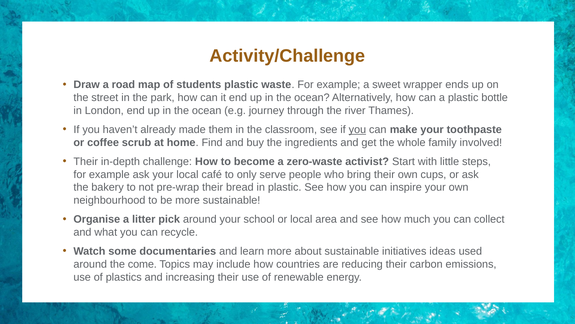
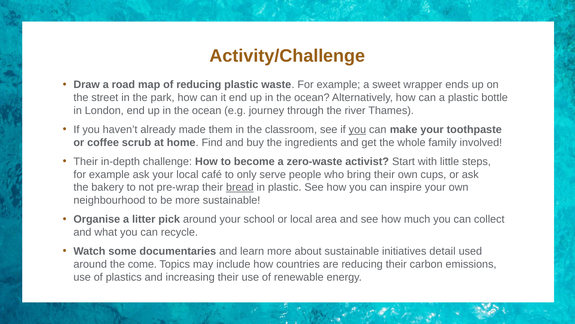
of students: students -> reducing
bread underline: none -> present
ideas: ideas -> detail
